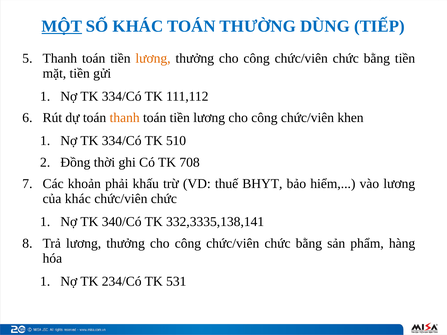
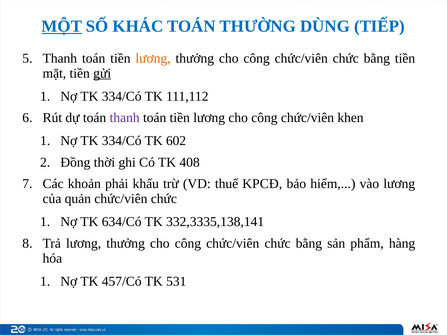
gửi underline: none -> present
thanh at (125, 118) colour: orange -> purple
510: 510 -> 602
708: 708 -> 408
BHYT: BHYT -> KPCĐ
của khác: khác -> quản
340/Có: 340/Có -> 634/Có
234/Có: 234/Có -> 457/Có
